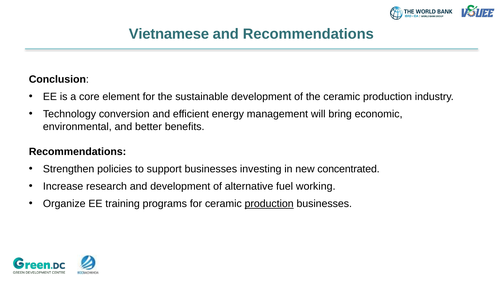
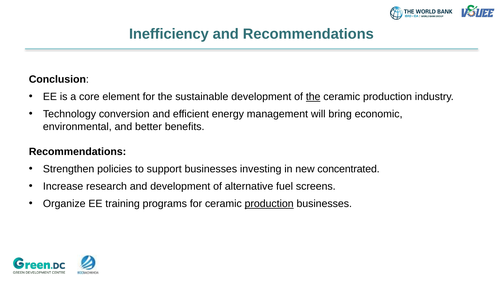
Vietnamese: Vietnamese -> Inefficiency
the at (313, 97) underline: none -> present
working: working -> screens
